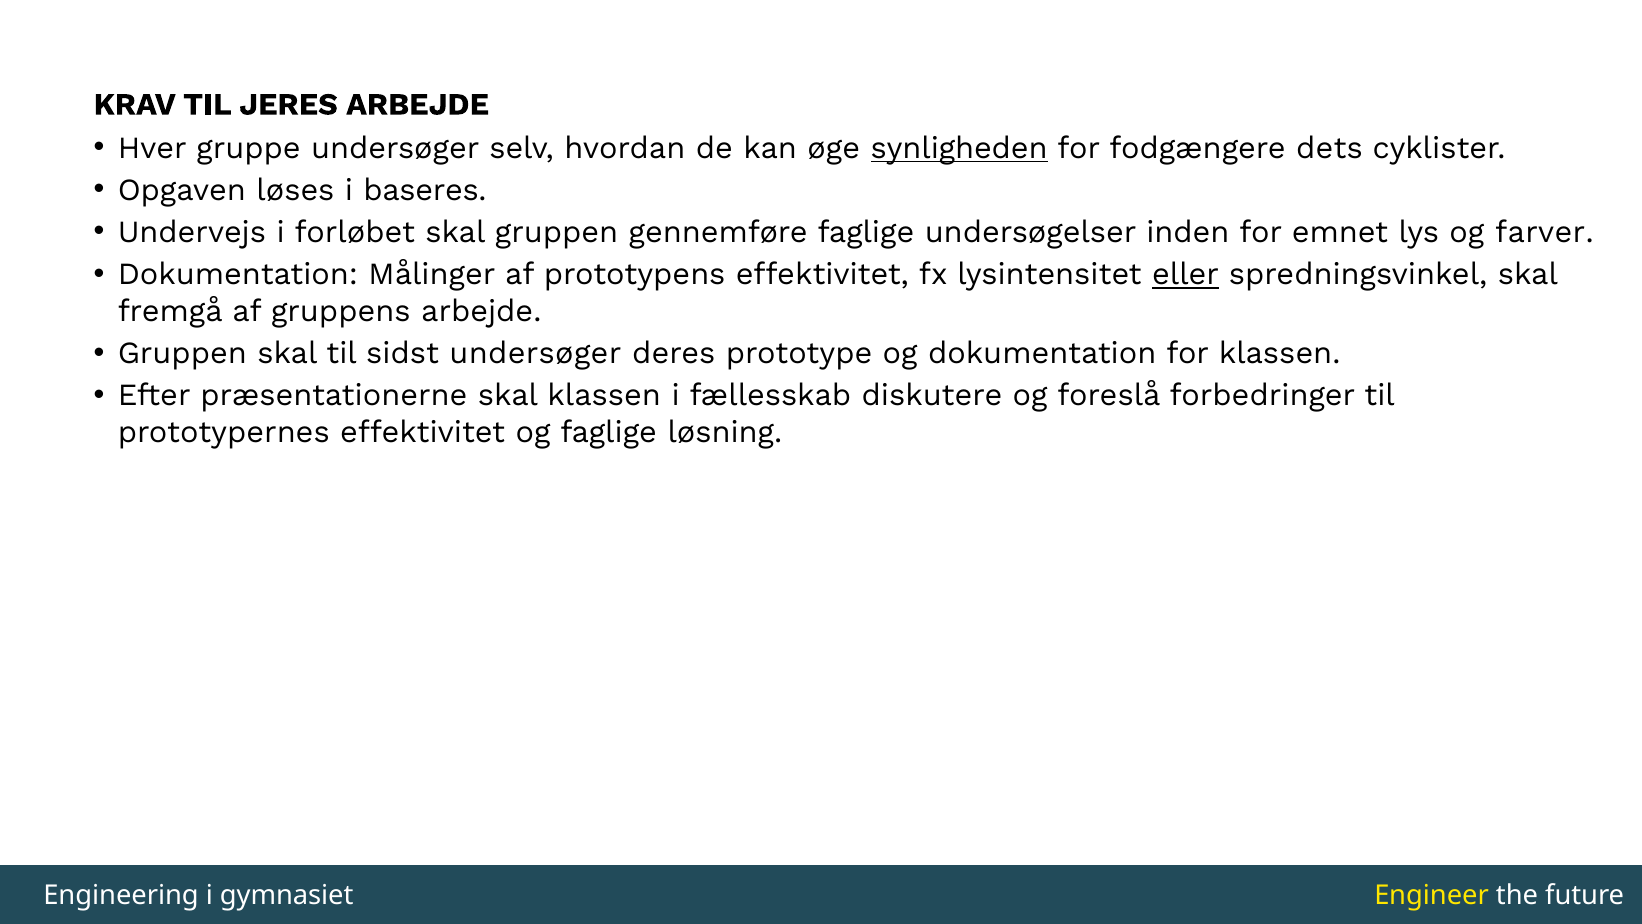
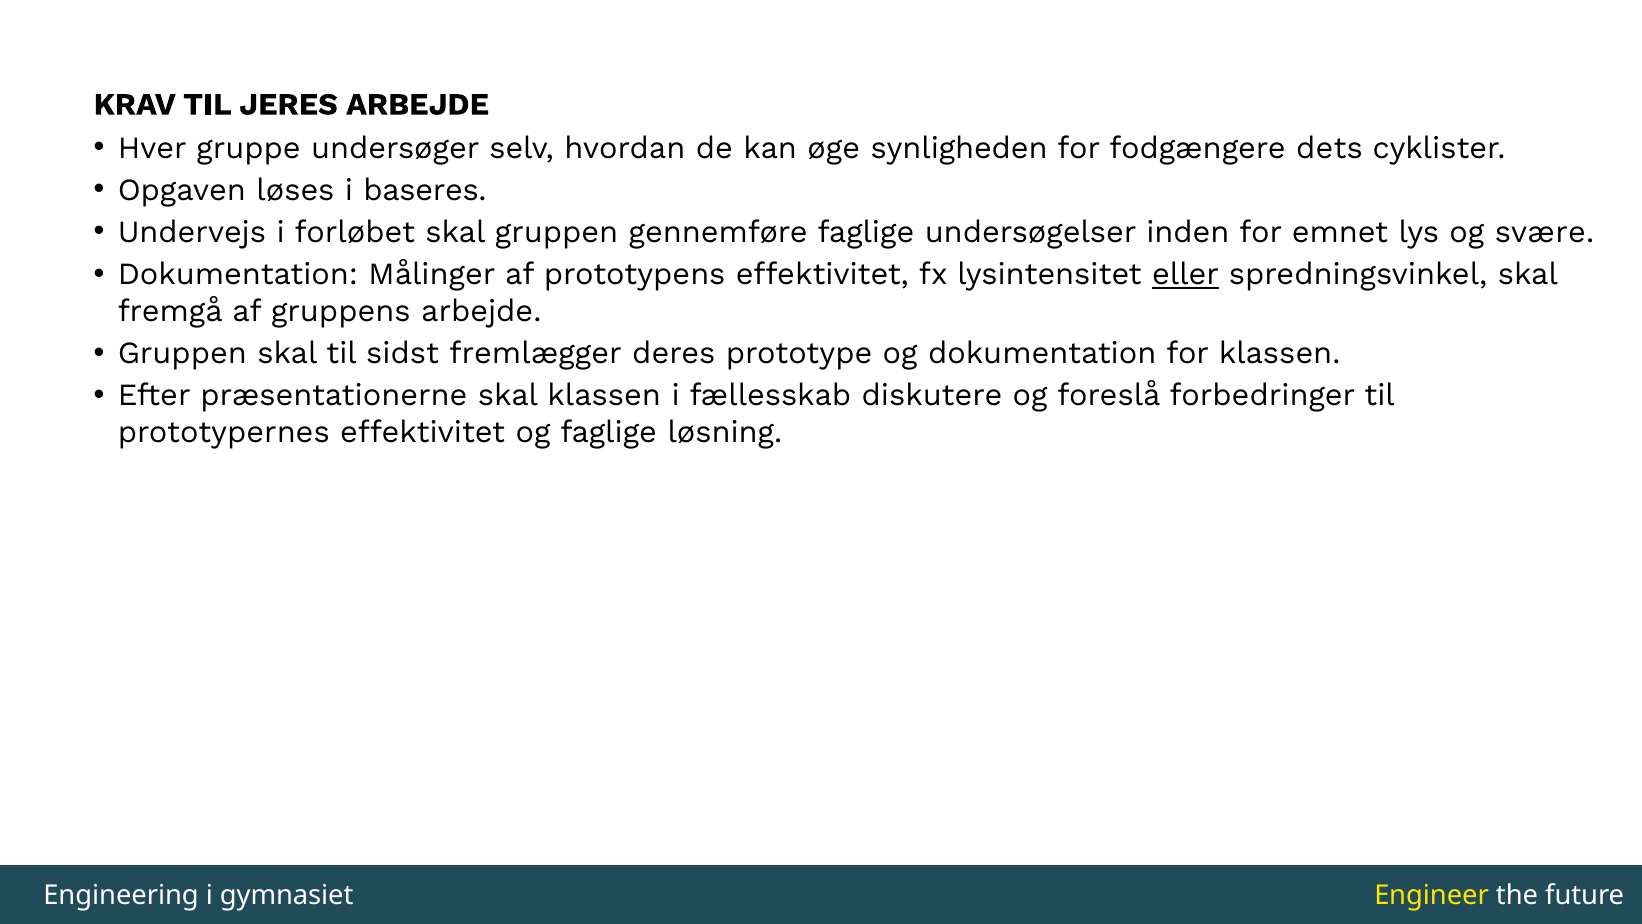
synligheden underline: present -> none
farver: farver -> svære
sidst undersøger: undersøger -> fremlægger
